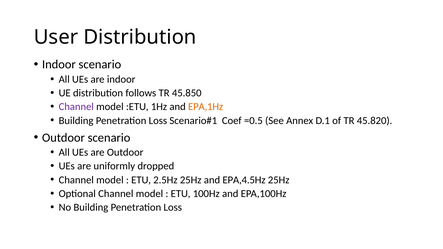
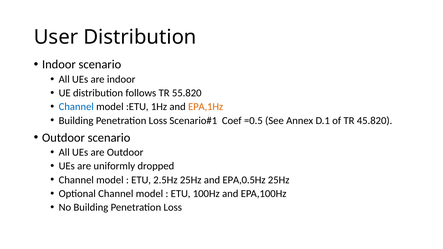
45.850: 45.850 -> 55.820
Channel at (76, 107) colour: purple -> blue
EPA,4.5Hz: EPA,4.5Hz -> EPA,0.5Hz
